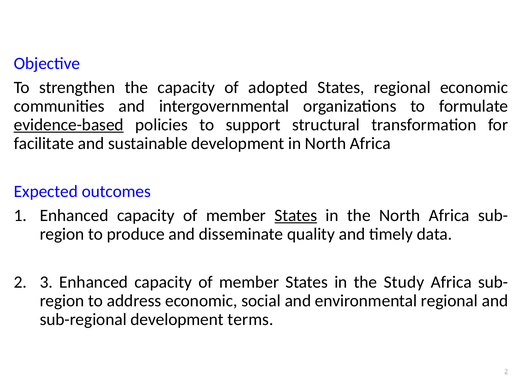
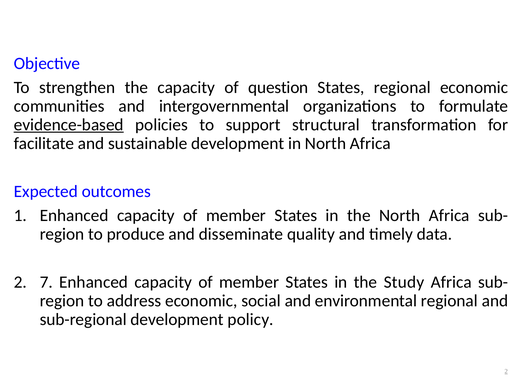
adopted: adopted -> question
States at (296, 216) underline: present -> none
3: 3 -> 7
terms: terms -> policy
